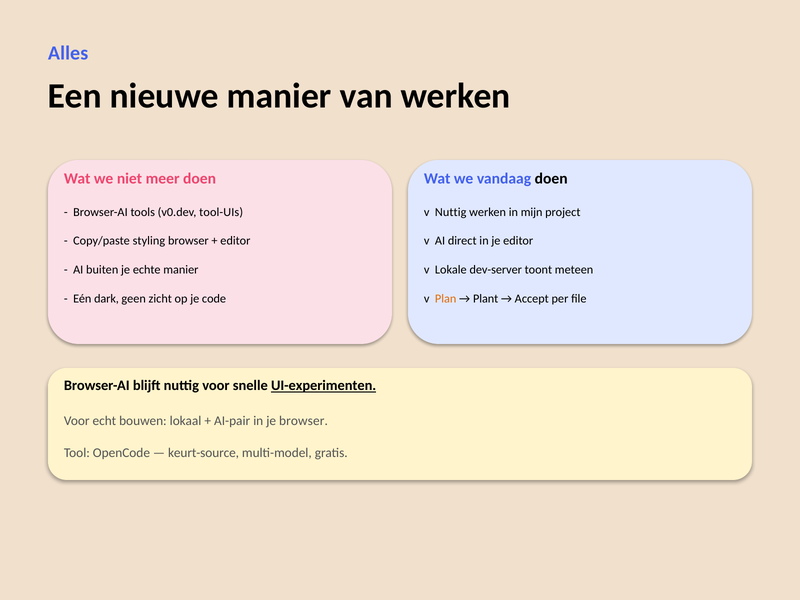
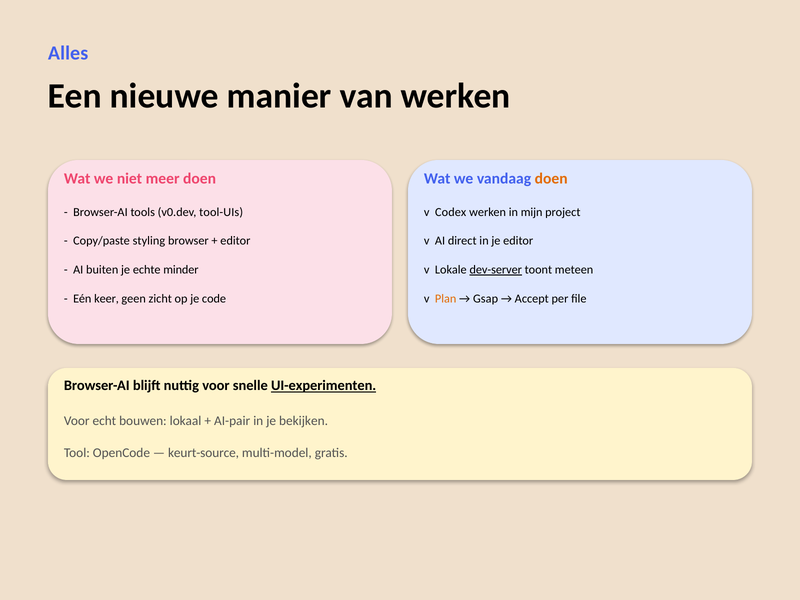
doen at (551, 178) colour: black -> orange
v Nuttig: Nuttig -> Codex
echte manier: manier -> minder
dev-server underline: none -> present
dark: dark -> keer
Plant: Plant -> Gsap
je browser: browser -> bekijken
